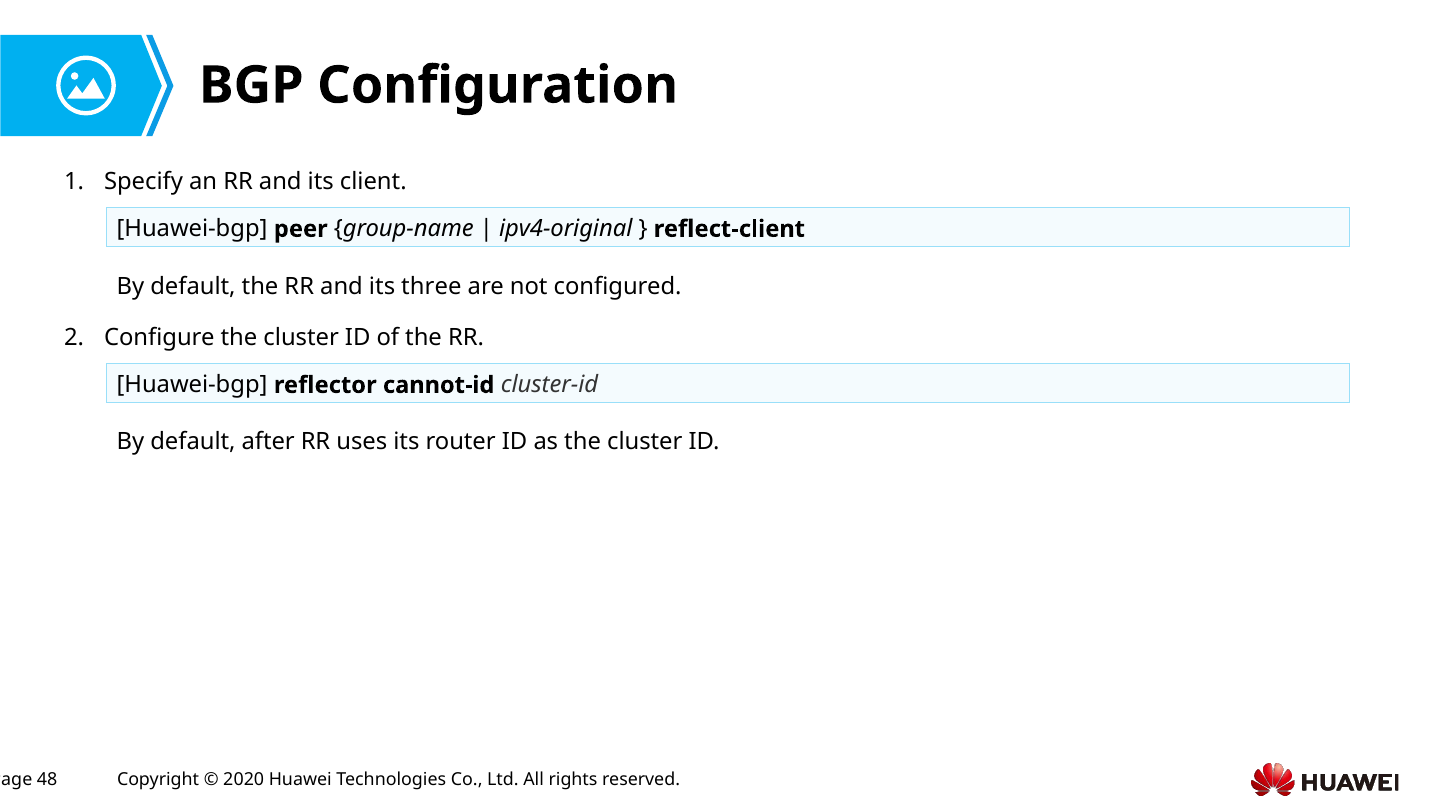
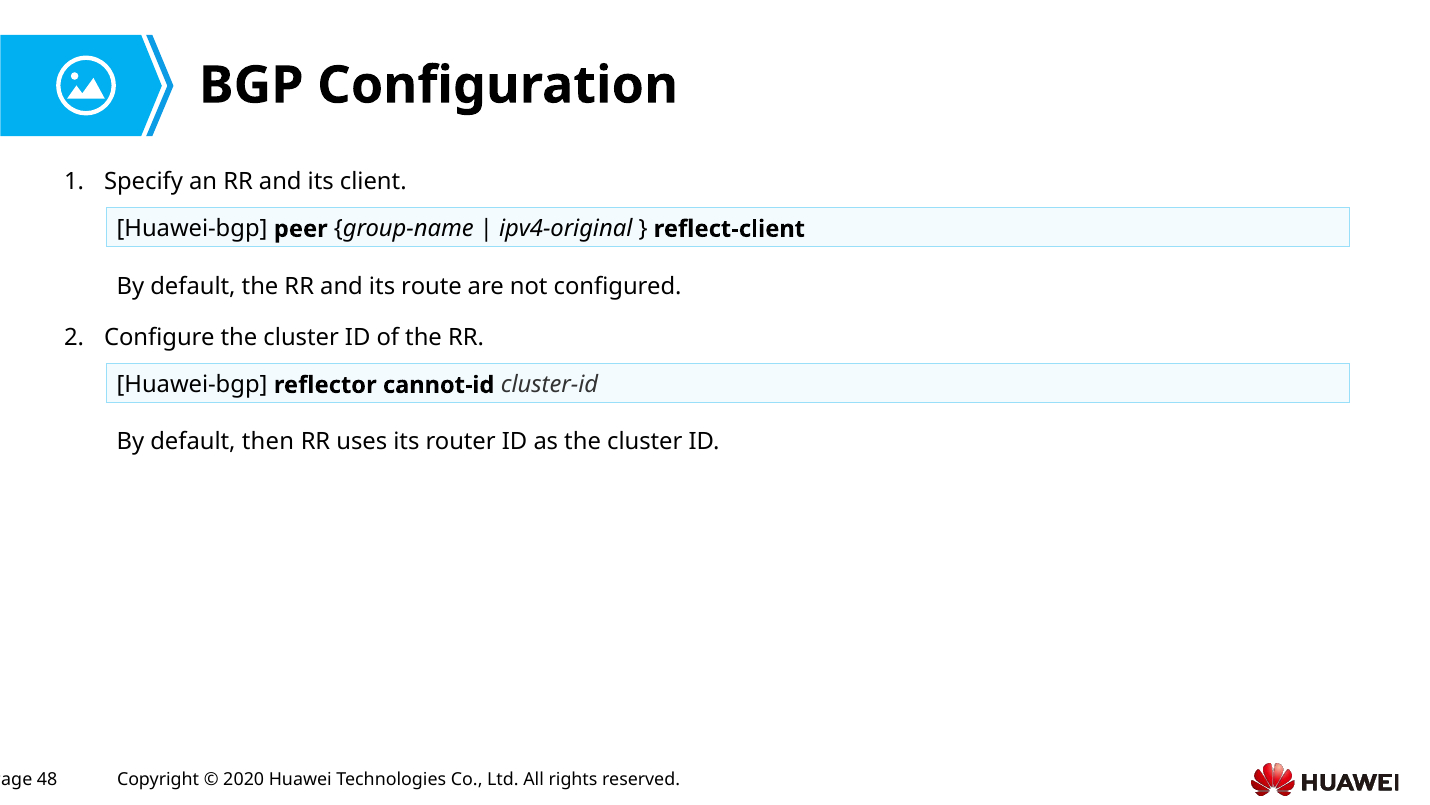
three: three -> route
after: after -> then
